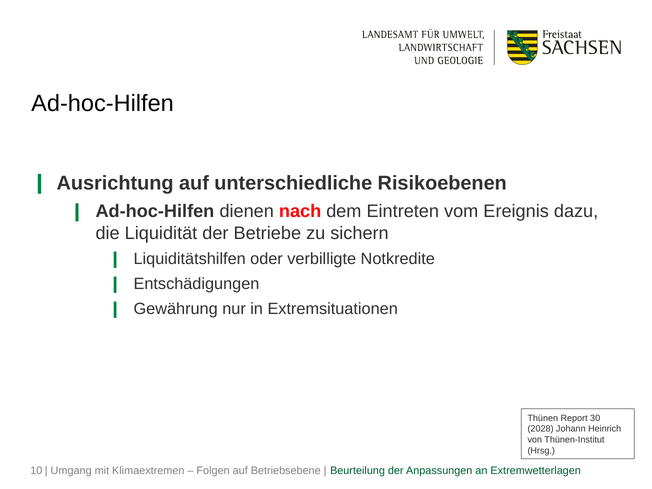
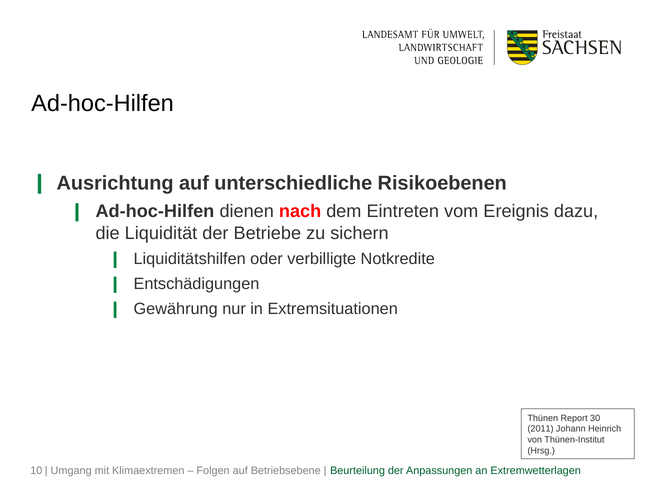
2028: 2028 -> 2011
